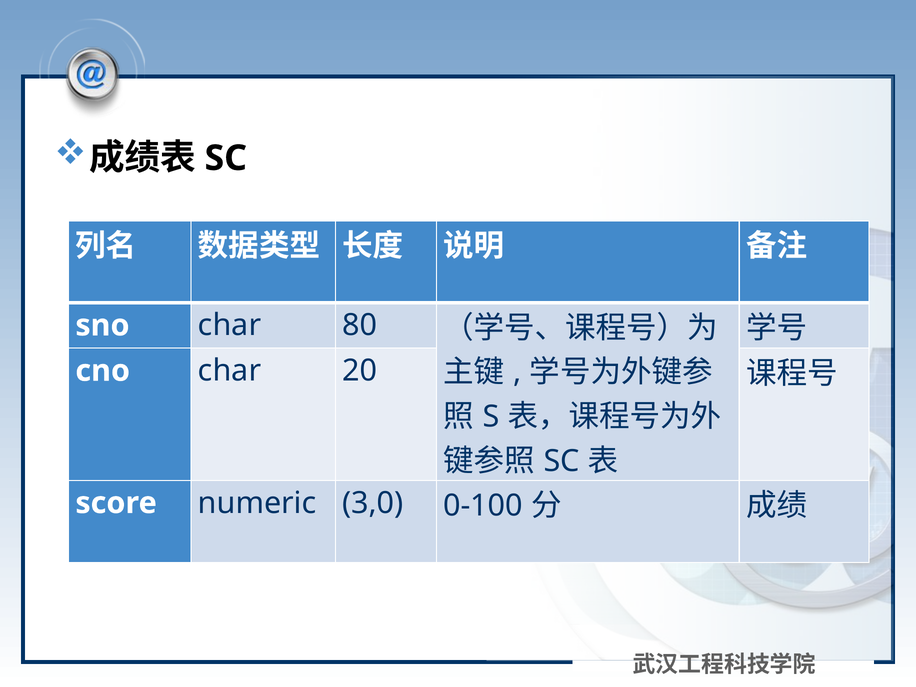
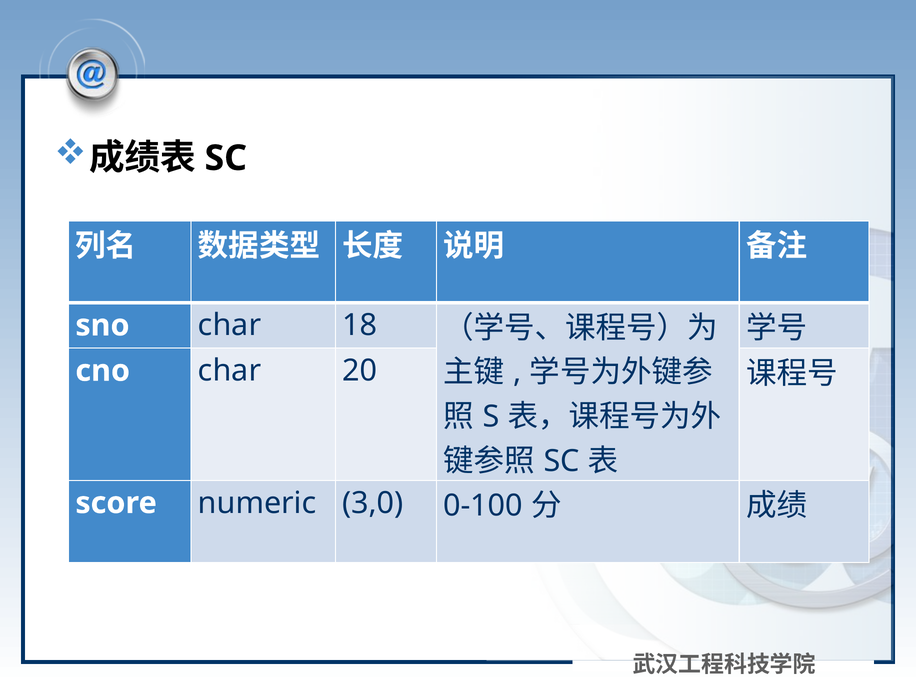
80: 80 -> 18
